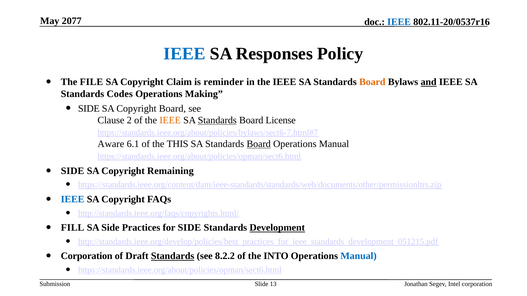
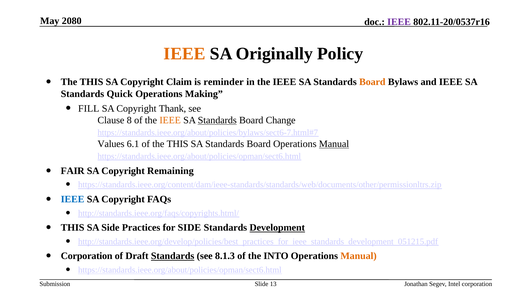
2077: 2077 -> 2080
IEEE at (399, 22) colour: blue -> purple
IEEE at (185, 54) colour: blue -> orange
Responses: Responses -> Originally
FILE at (91, 82): FILE -> THIS
and underline: present -> none
Codes: Codes -> Quick
SIDE at (89, 109): SIDE -> FILL
Copyright Board: Board -> Thank
2: 2 -> 8
License: License -> Change
Aware: Aware -> Values
Board at (259, 144) underline: present -> none
Manual at (334, 144) underline: none -> present
SIDE at (73, 171): SIDE -> FAIR
FILL at (73, 228): FILL -> THIS
8.2.2: 8.2.2 -> 8.1.3
Manual at (359, 256) colour: blue -> orange
